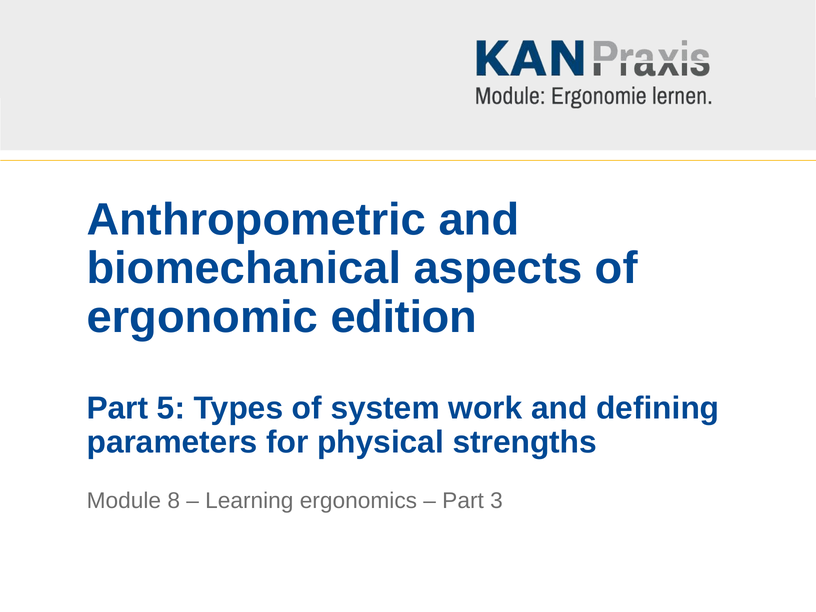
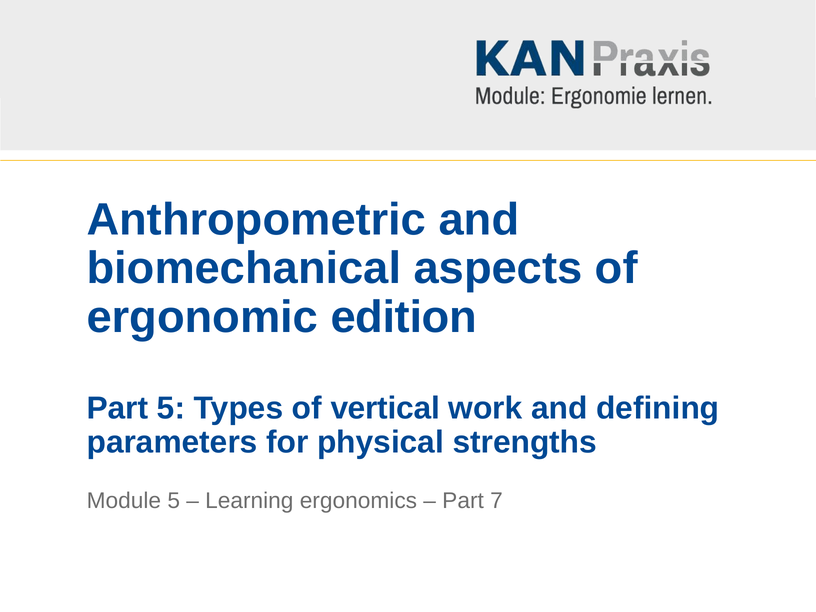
system: system -> vertical
Module 8: 8 -> 5
3: 3 -> 7
